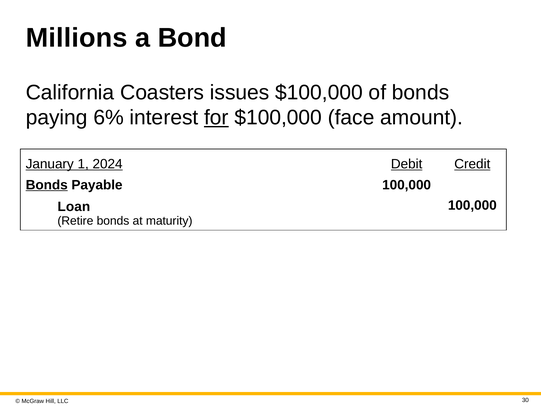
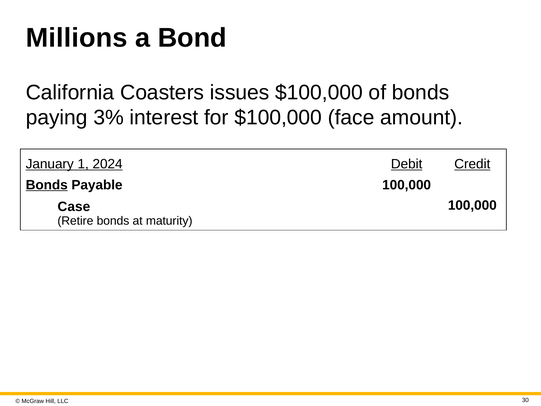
6%: 6% -> 3%
for underline: present -> none
Loan: Loan -> Case
